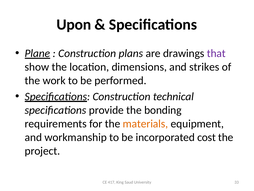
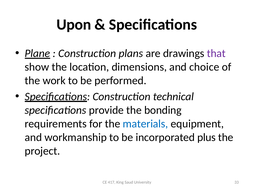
strikes: strikes -> choice
materials colour: orange -> blue
cost: cost -> plus
